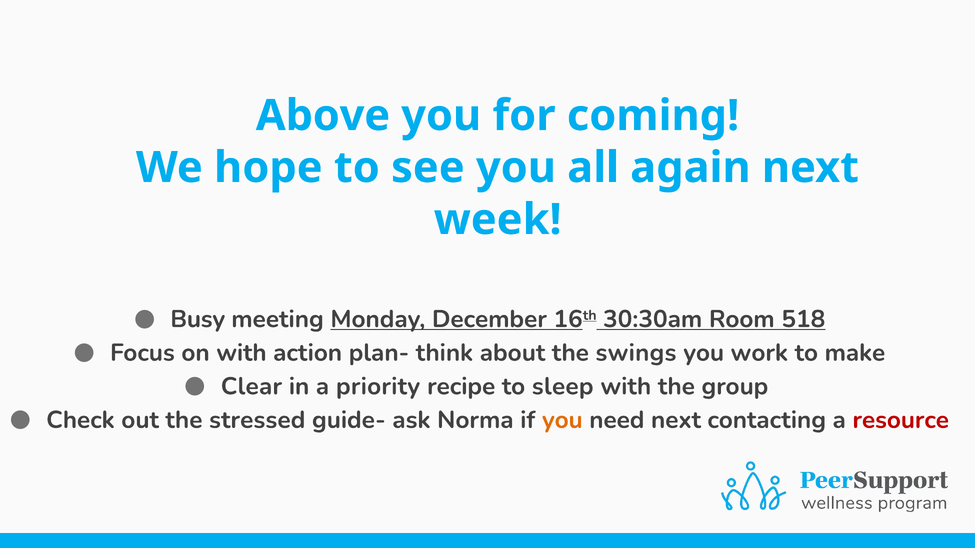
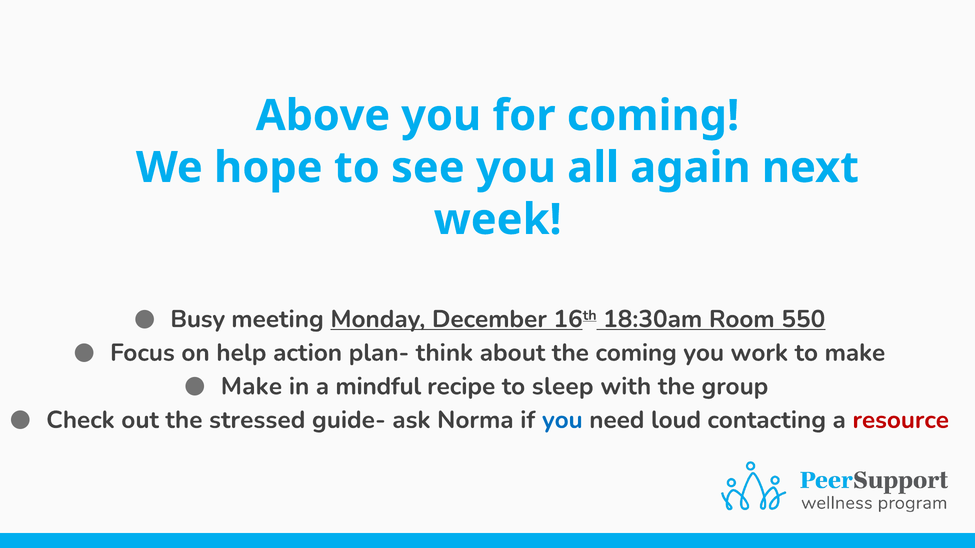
30:30am: 30:30am -> 18:30am
518: 518 -> 550
on with: with -> help
the swings: swings -> coming
Clear at (251, 387): Clear -> Make
priority: priority -> mindful
you at (562, 420) colour: orange -> blue
need next: next -> loud
